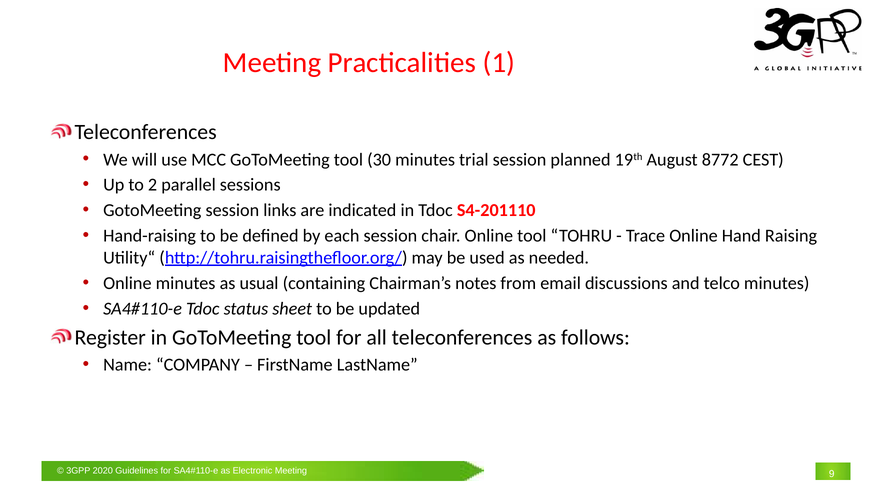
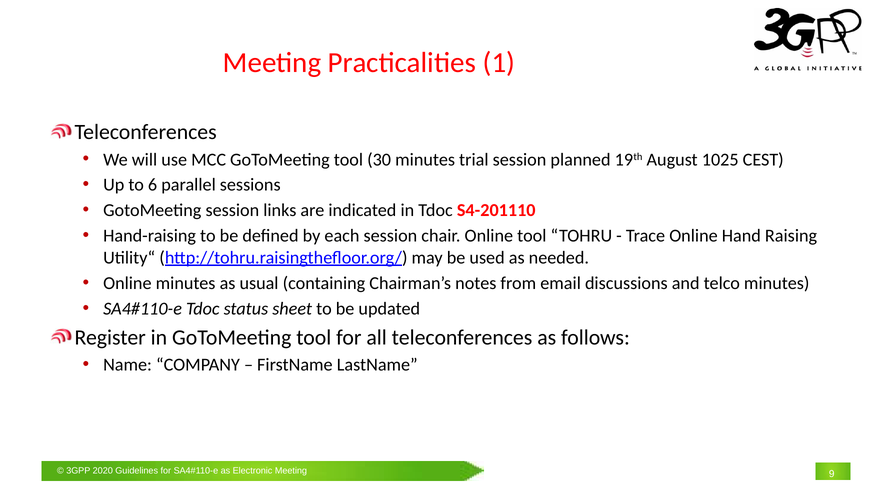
8772: 8772 -> 1025
2: 2 -> 6
